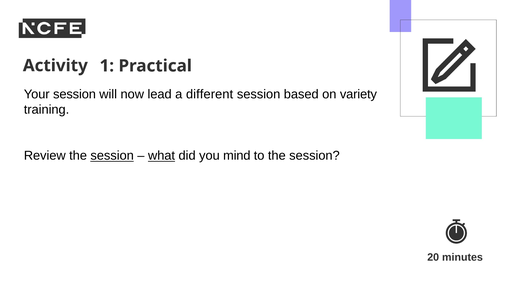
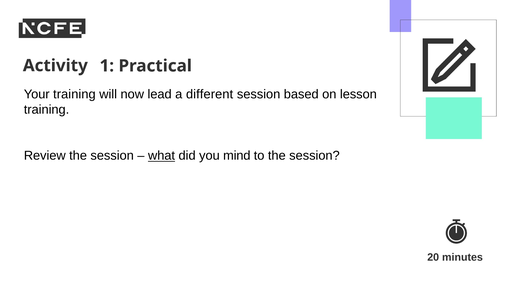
Your session: session -> training
variety: variety -> lesson
session at (112, 155) underline: present -> none
